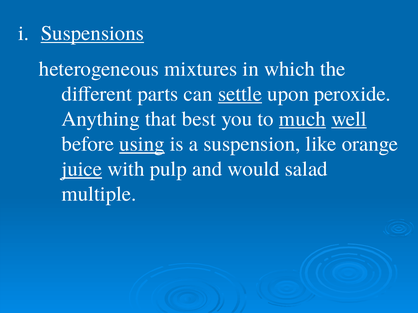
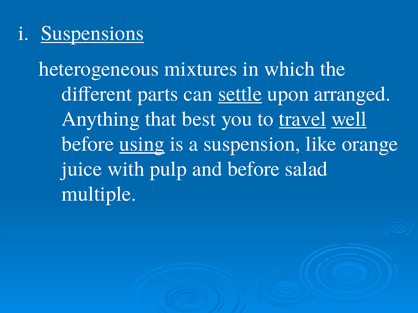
peroxide: peroxide -> arranged
much: much -> travel
juice underline: present -> none
and would: would -> before
